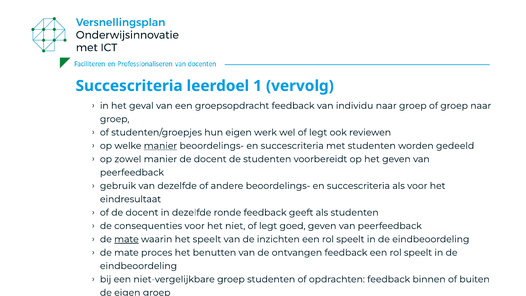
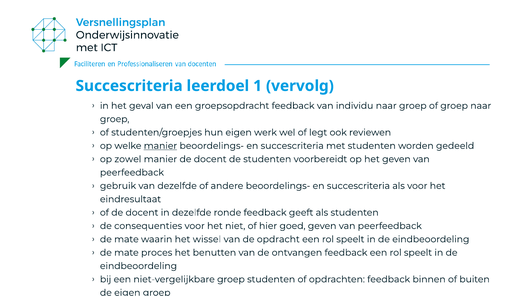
niet of legt: legt -> hier
mate at (126, 239) underline: present -> none
het speelt: speelt -> wissel
inzichten: inzichten -> opdracht
